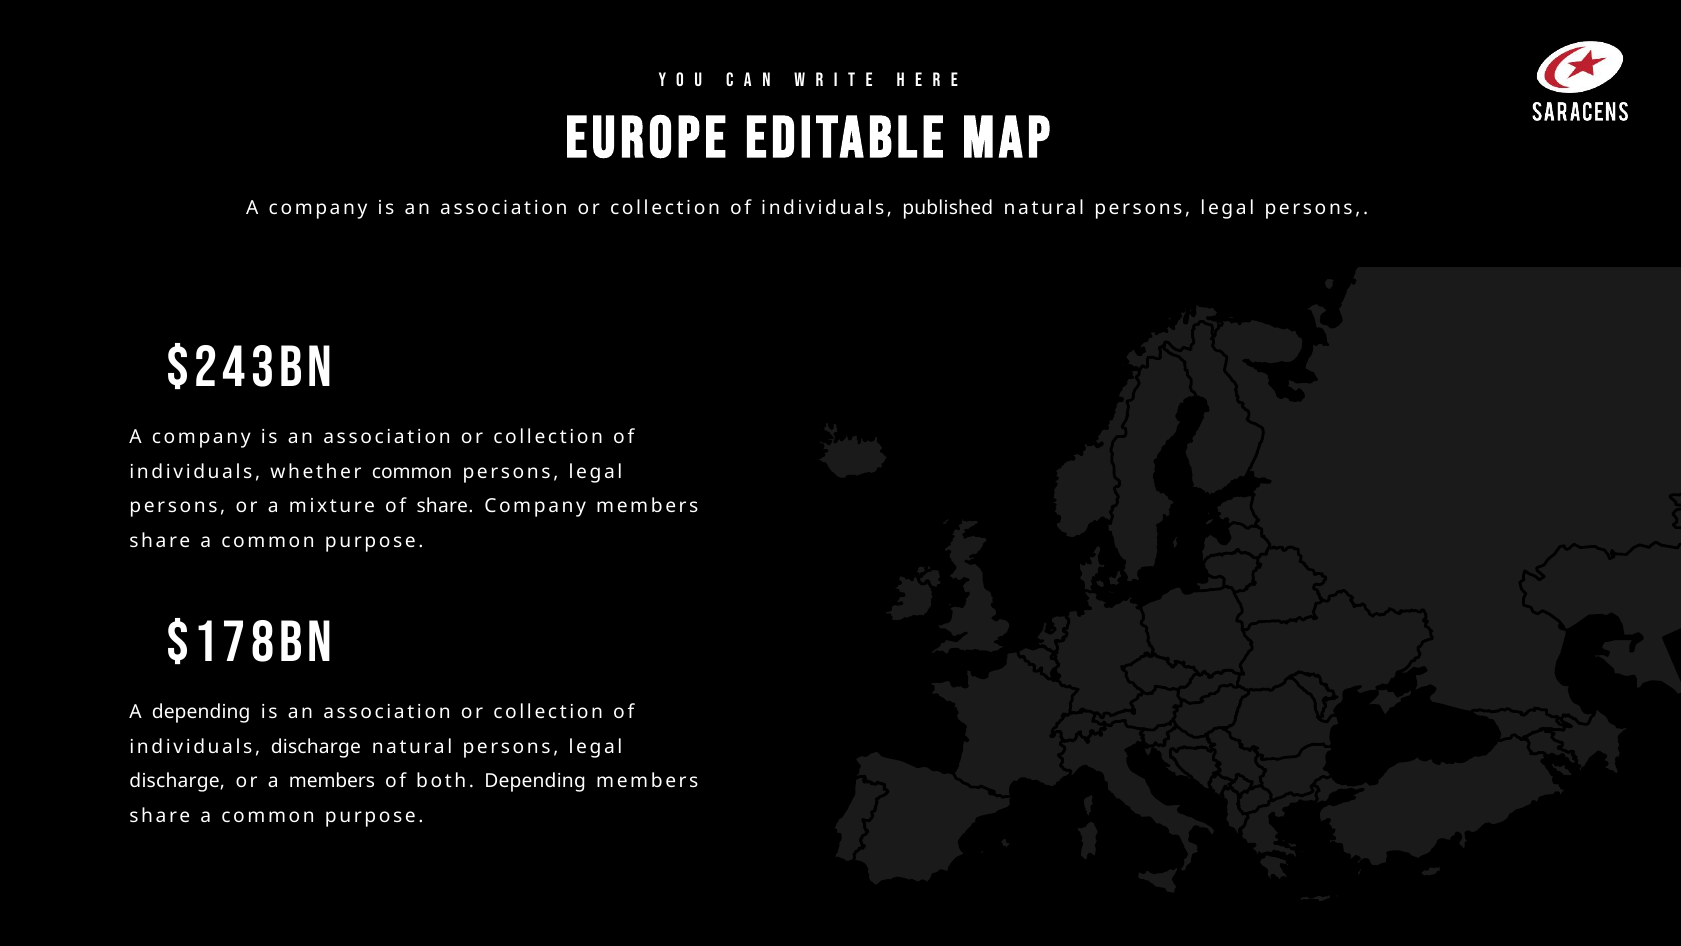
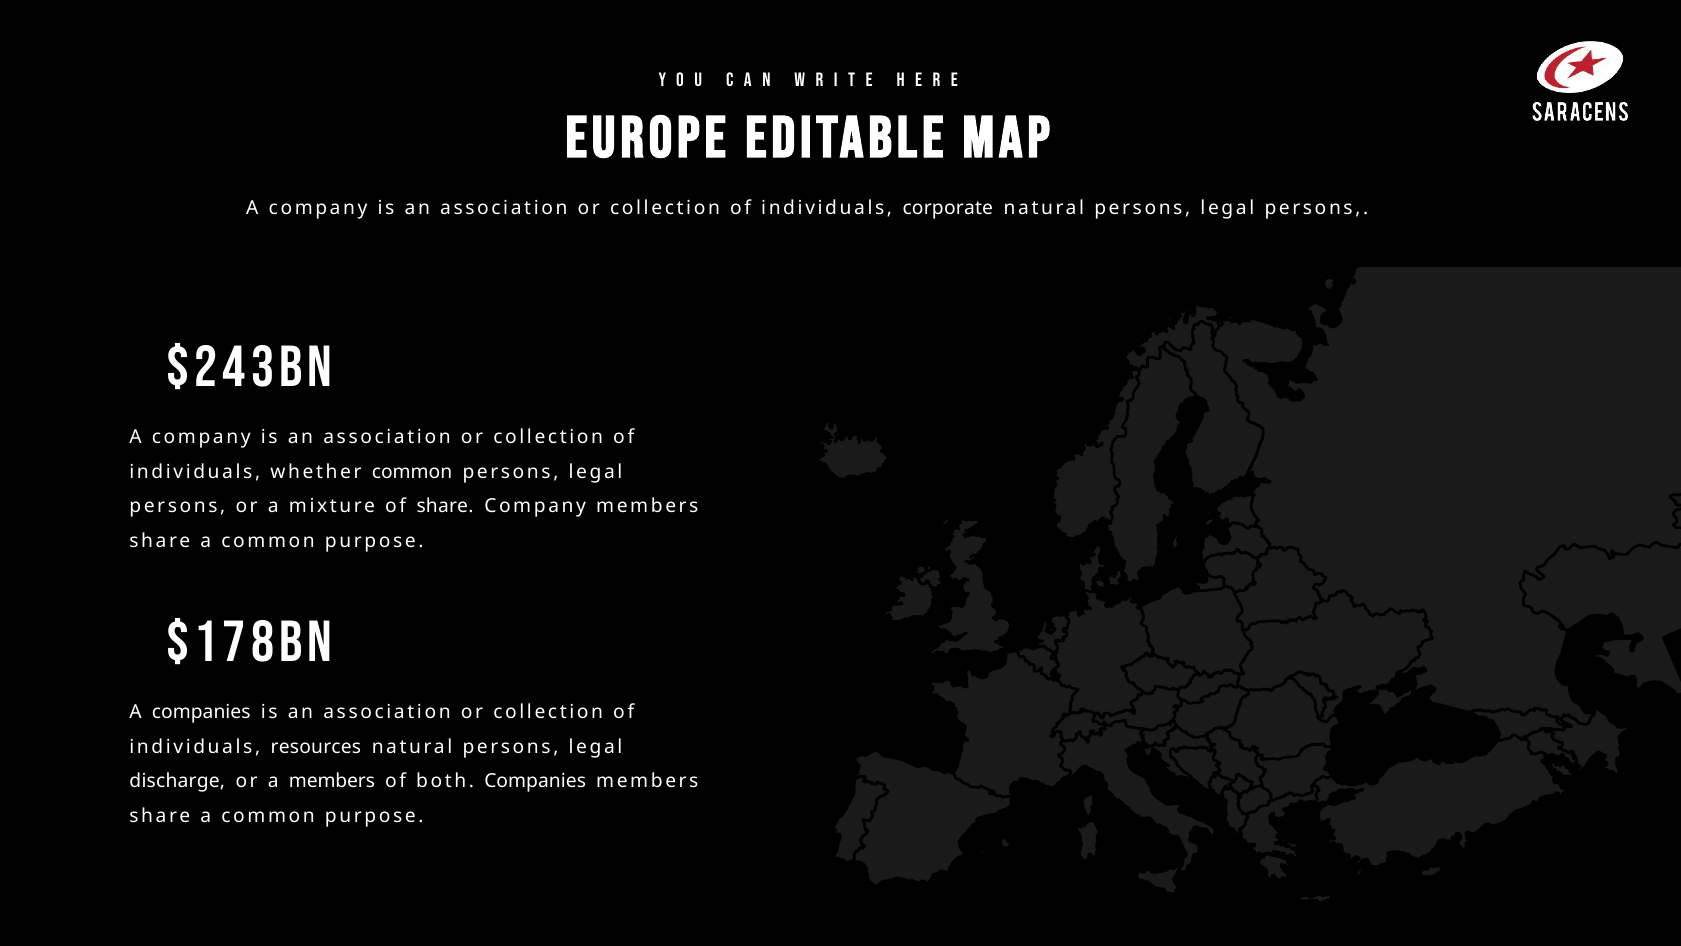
published: published -> corporate
A depending: depending -> companies
individuals discharge: discharge -> resources
both Depending: Depending -> Companies
